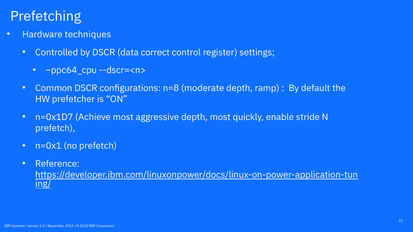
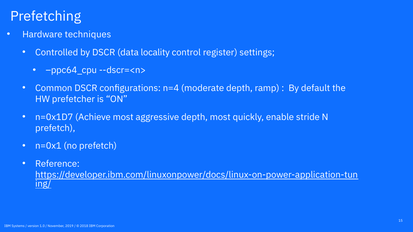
correct: correct -> locality
n=8: n=8 -> n=4
